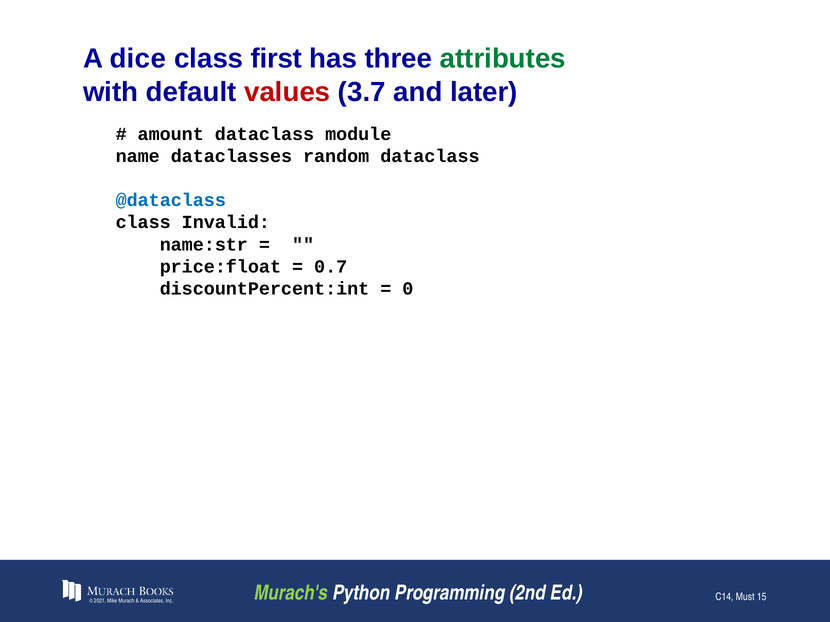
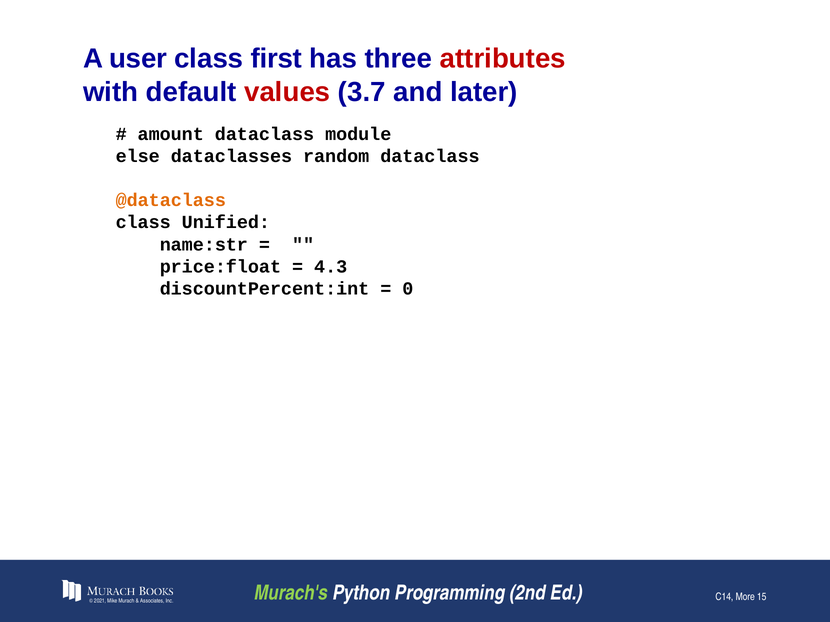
dice: dice -> user
attributes colour: green -> red
name: name -> else
@dataclass colour: blue -> orange
Invalid: Invalid -> Unified
0.7: 0.7 -> 4.3
Must: Must -> More
